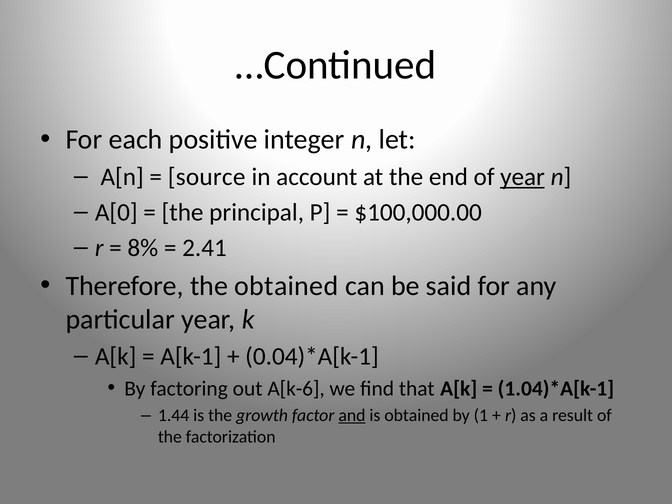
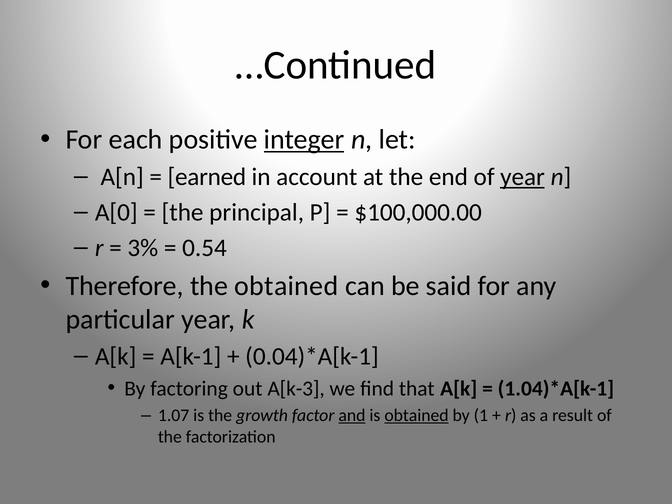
integer underline: none -> present
source: source -> earned
8%: 8% -> 3%
2.41: 2.41 -> 0.54
A[k-6: A[k-6 -> A[k-3
1.44: 1.44 -> 1.07
obtained at (417, 416) underline: none -> present
